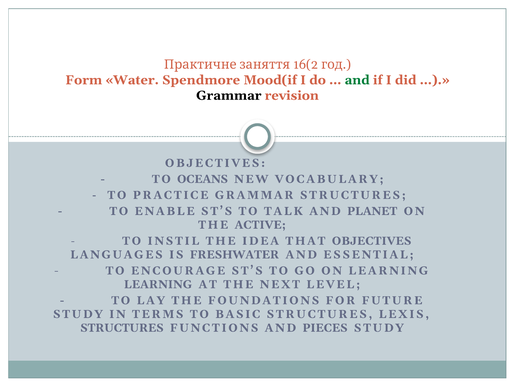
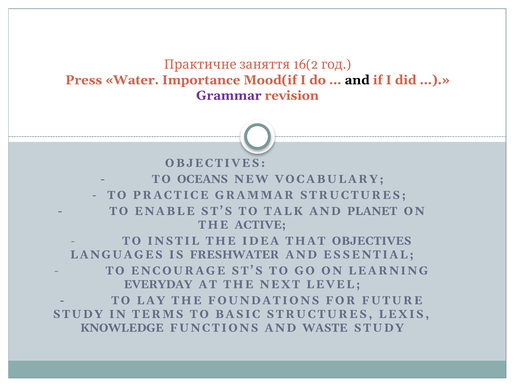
Form: Form -> Press
Spendmore: Spendmore -> Importance
and at (357, 80) colour: green -> black
Grammar at (229, 95) colour: black -> purple
LEARNING at (158, 284): LEARNING -> EVERYDAY
STRUCTURES at (122, 327): STRUCTURES -> KNOWLEDGE
PIECES: PIECES -> WASTE
